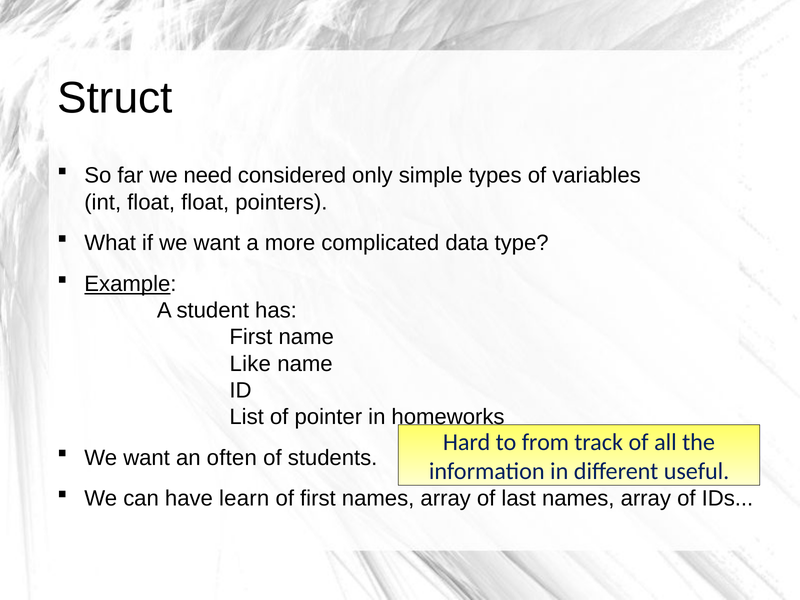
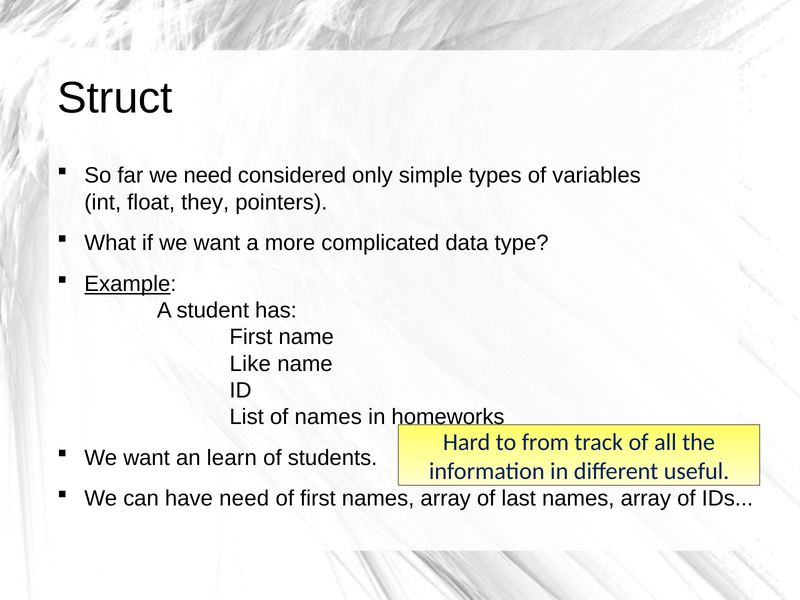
float float: float -> they
of pointer: pointer -> names
often: often -> learn
have learn: learn -> need
